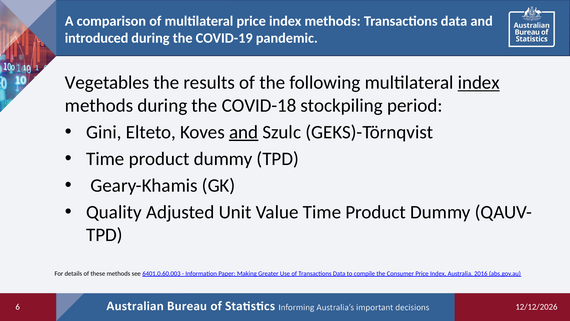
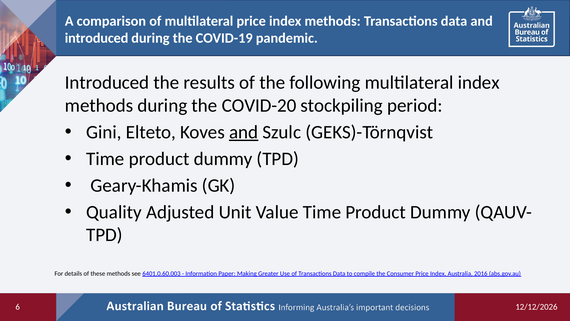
Vegetables at (107, 83): Vegetables -> Introduced
index at (479, 83) underline: present -> none
COVID-18: COVID-18 -> COVID-20
